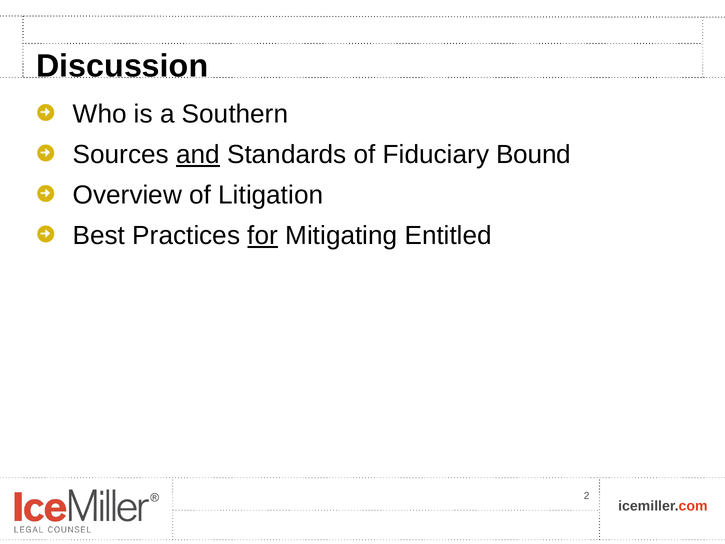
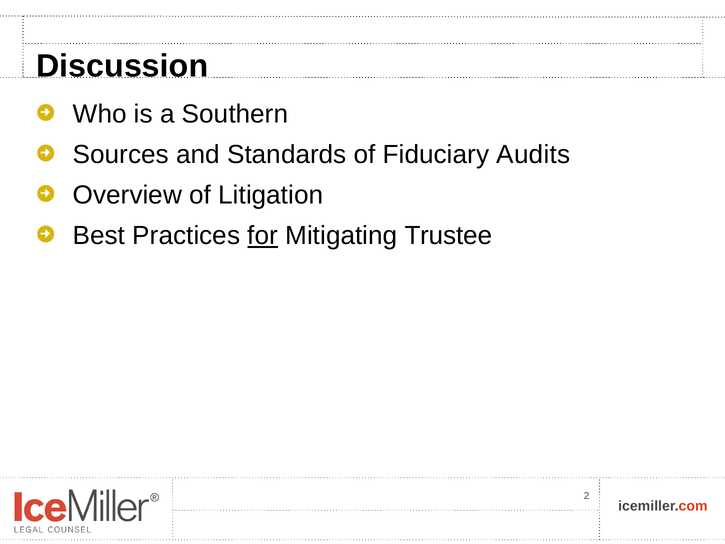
and underline: present -> none
Bound: Bound -> Audits
Entitled: Entitled -> Trustee
